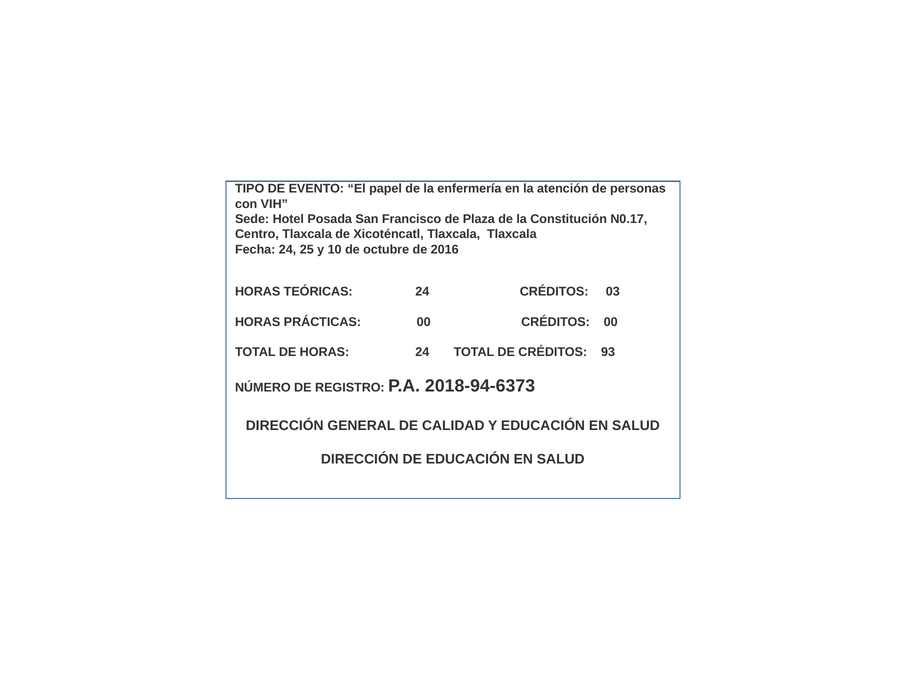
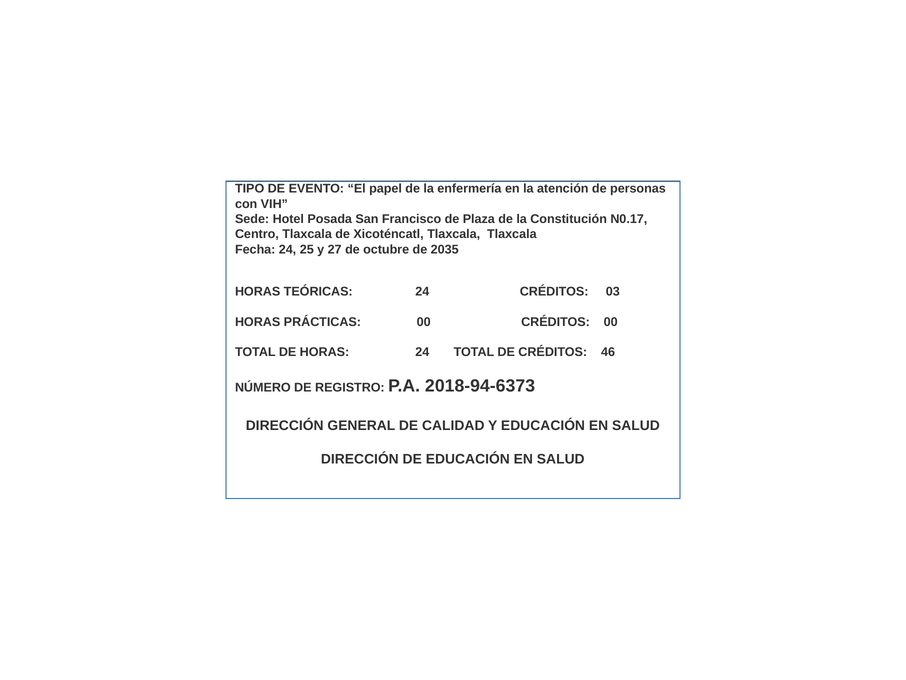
10: 10 -> 27
2016: 2016 -> 2035
93: 93 -> 46
